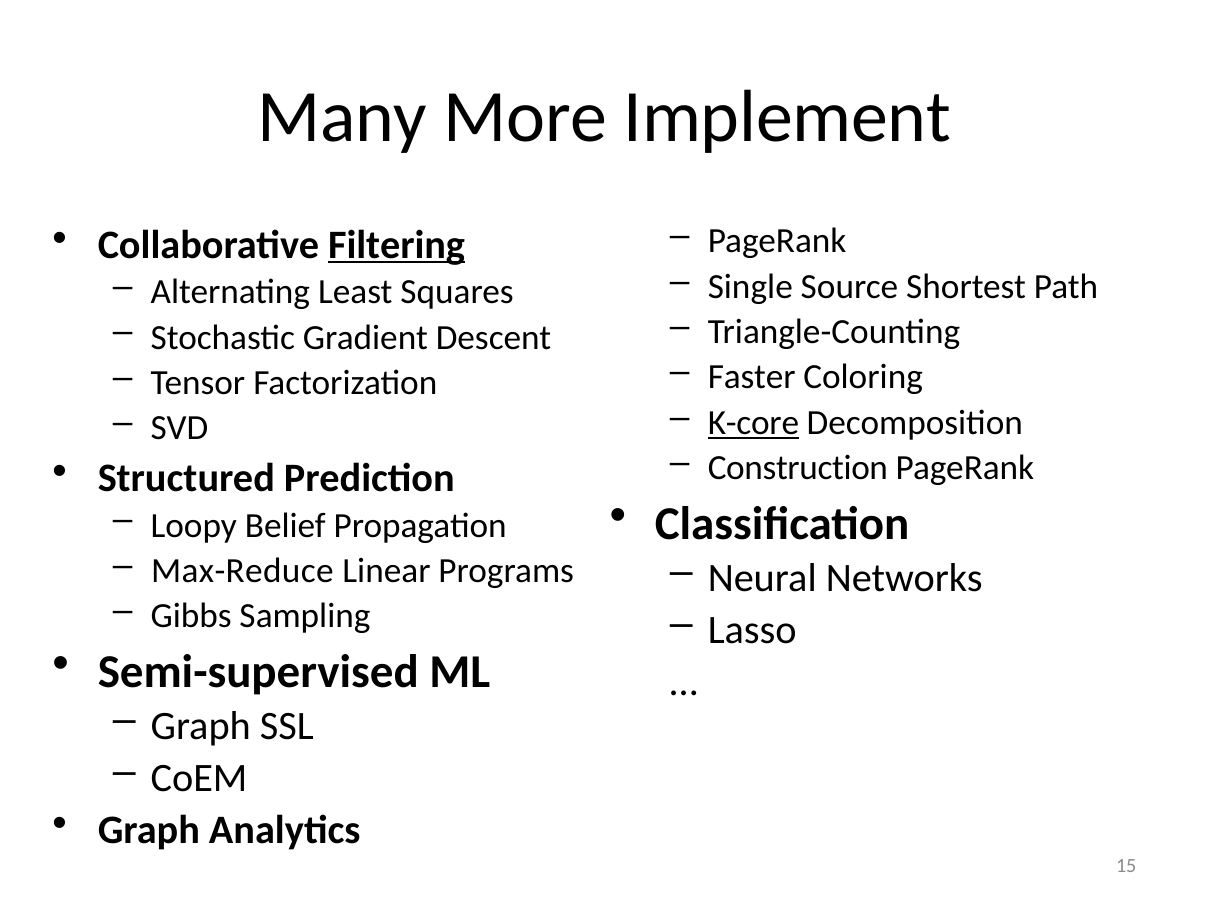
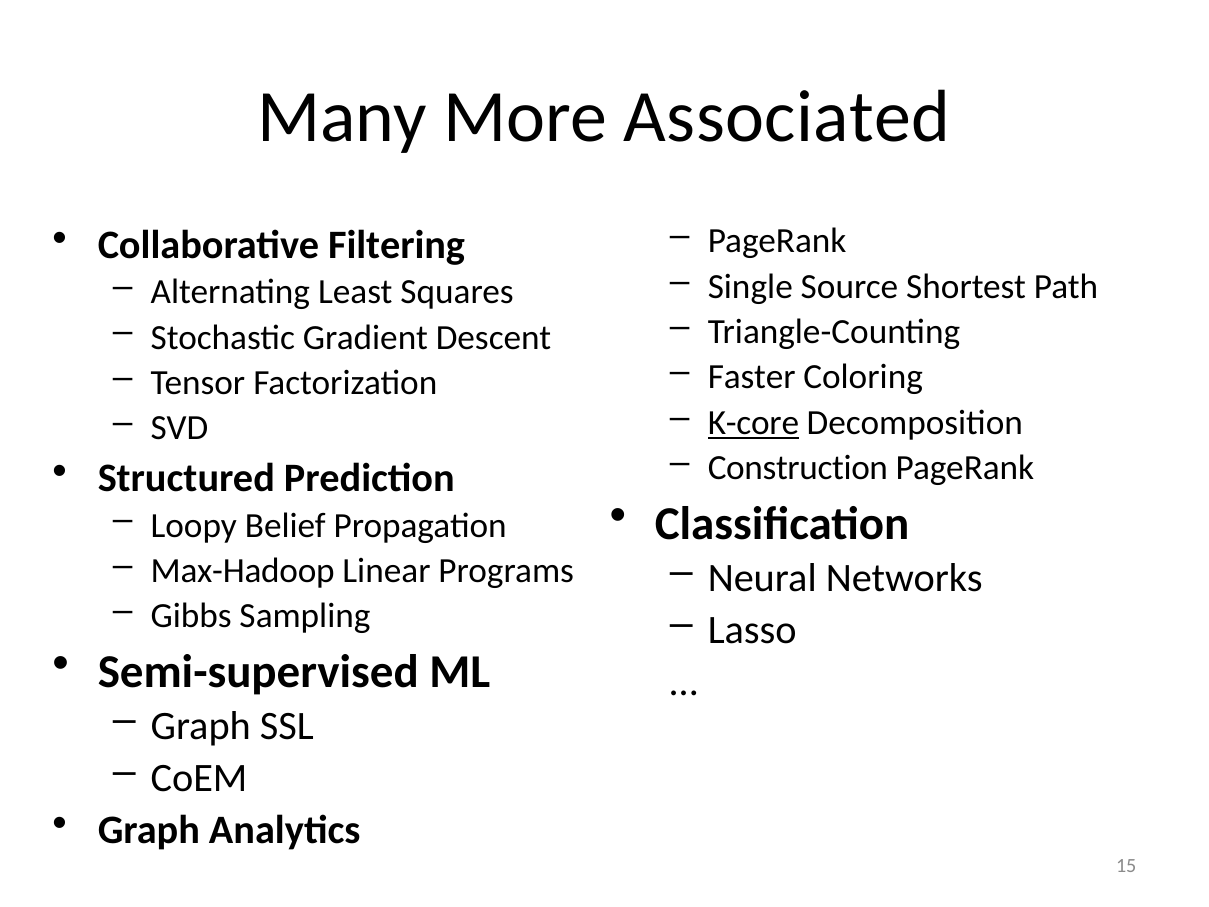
Implement: Implement -> Associated
Filtering underline: present -> none
Max-Reduce: Max-Reduce -> Max-Hadoop
